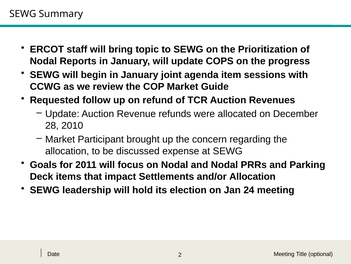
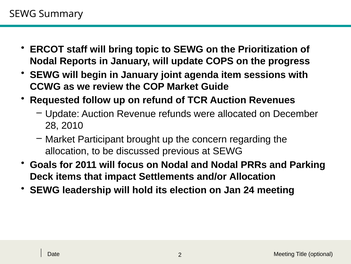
expense: expense -> previous
